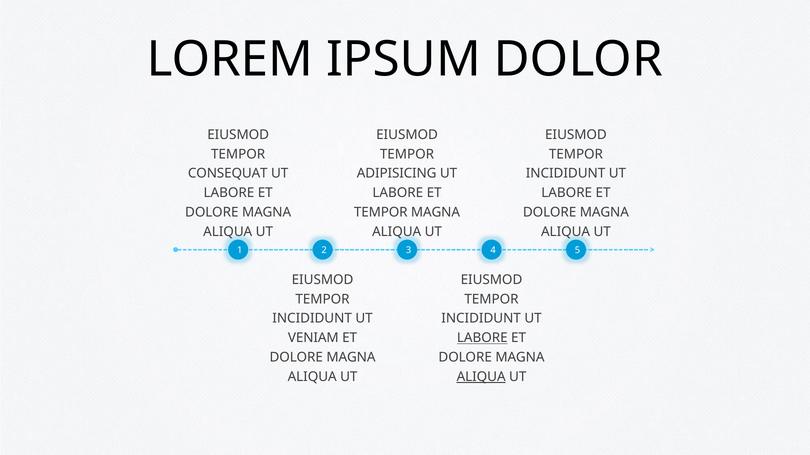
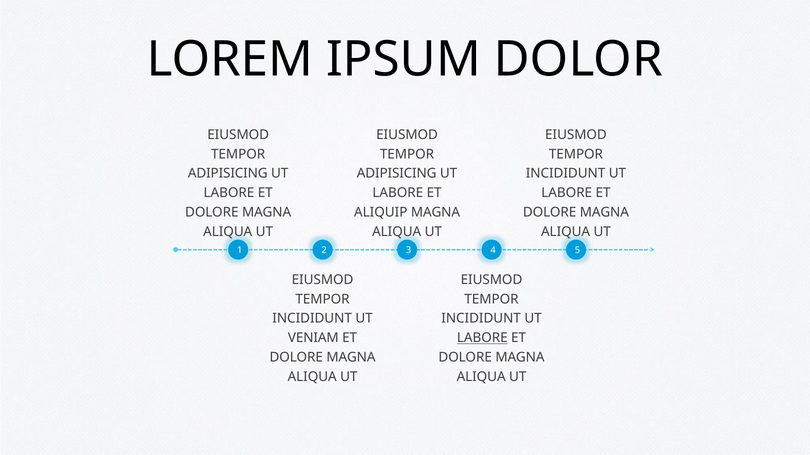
CONSEQUAT at (228, 174): CONSEQUAT -> ADIPISICING
TEMPOR at (381, 213): TEMPOR -> ALIQUIP
ALIQUA at (481, 377) underline: present -> none
